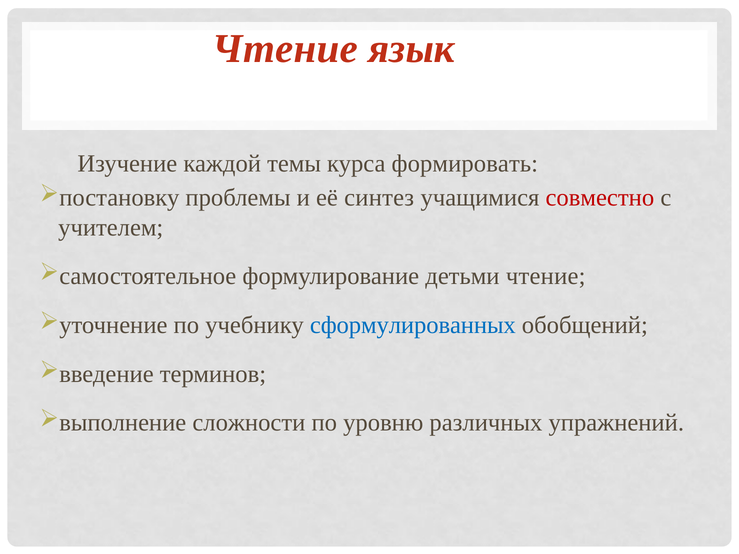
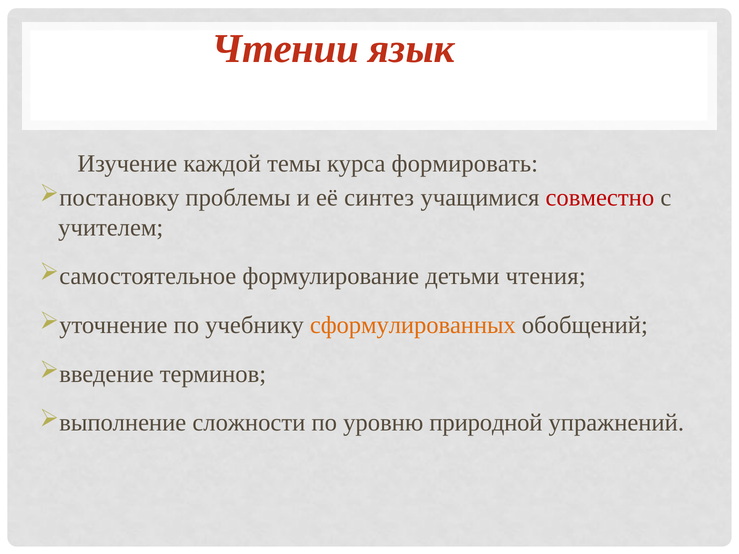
Чтение at (285, 49): Чтение -> Чтении
детьми чтение: чтение -> чтения
сформулированных colour: blue -> orange
различных: различных -> природной
